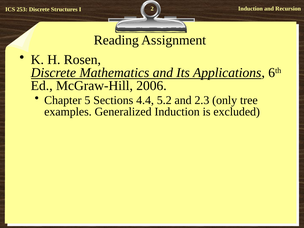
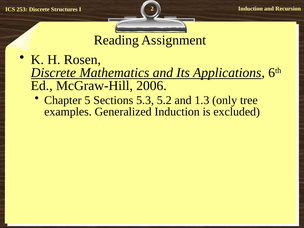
4.4: 4.4 -> 5.3
2.3: 2.3 -> 1.3
